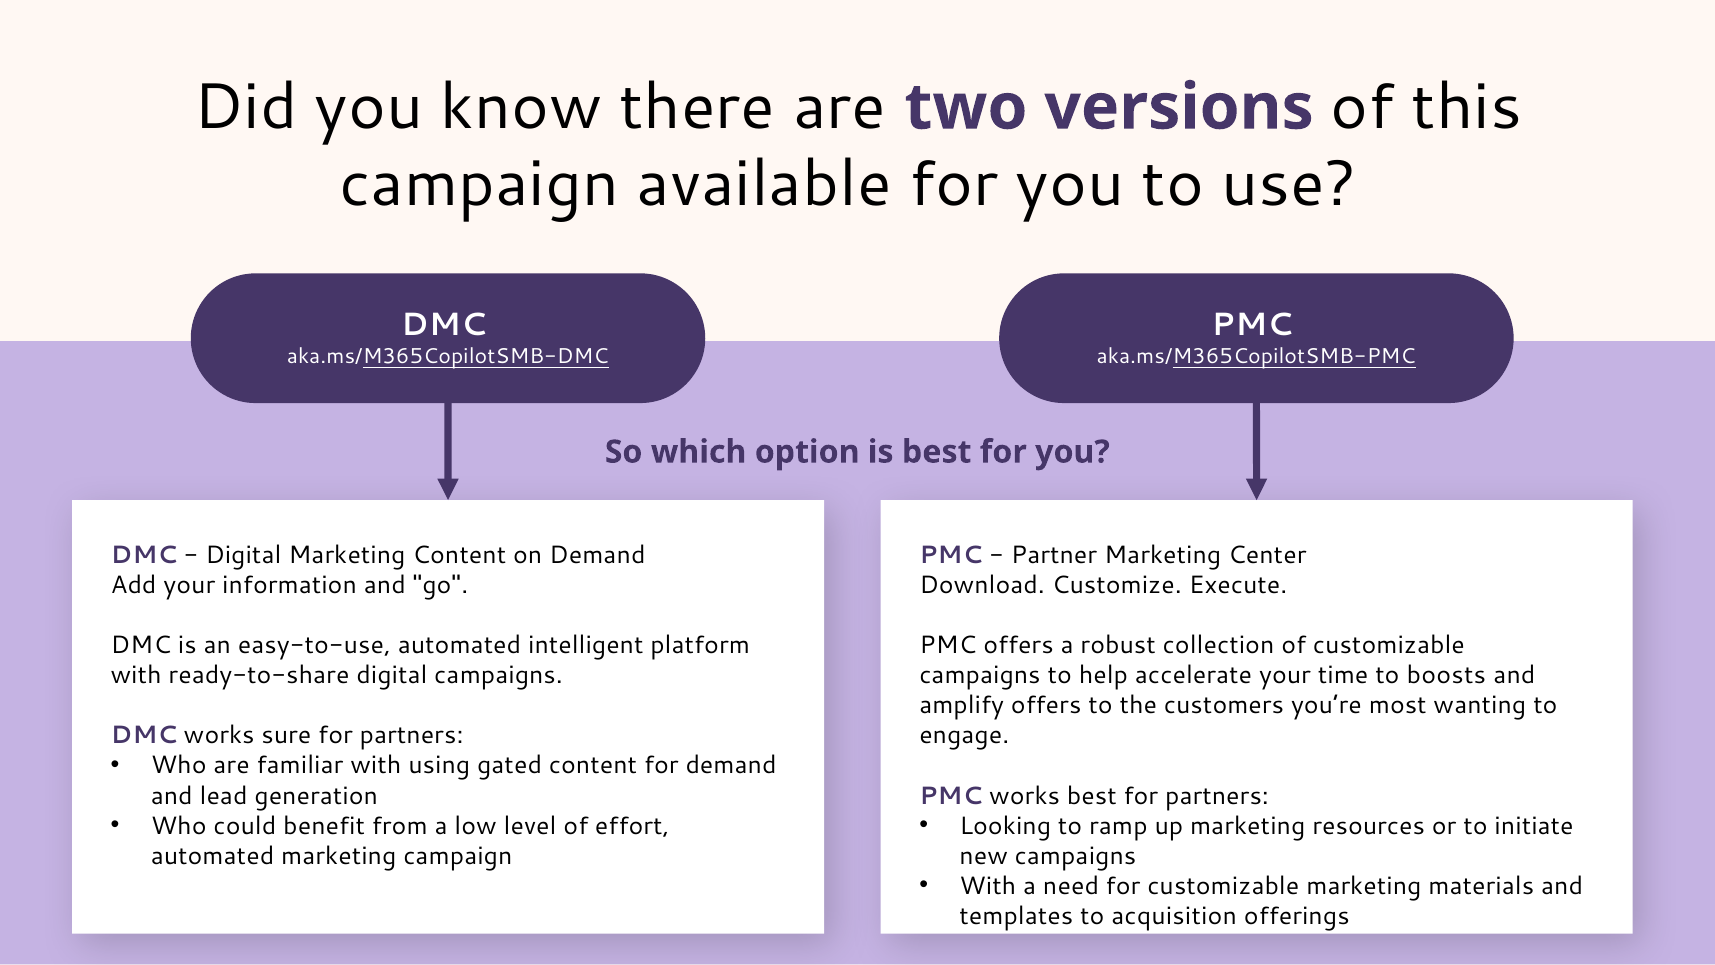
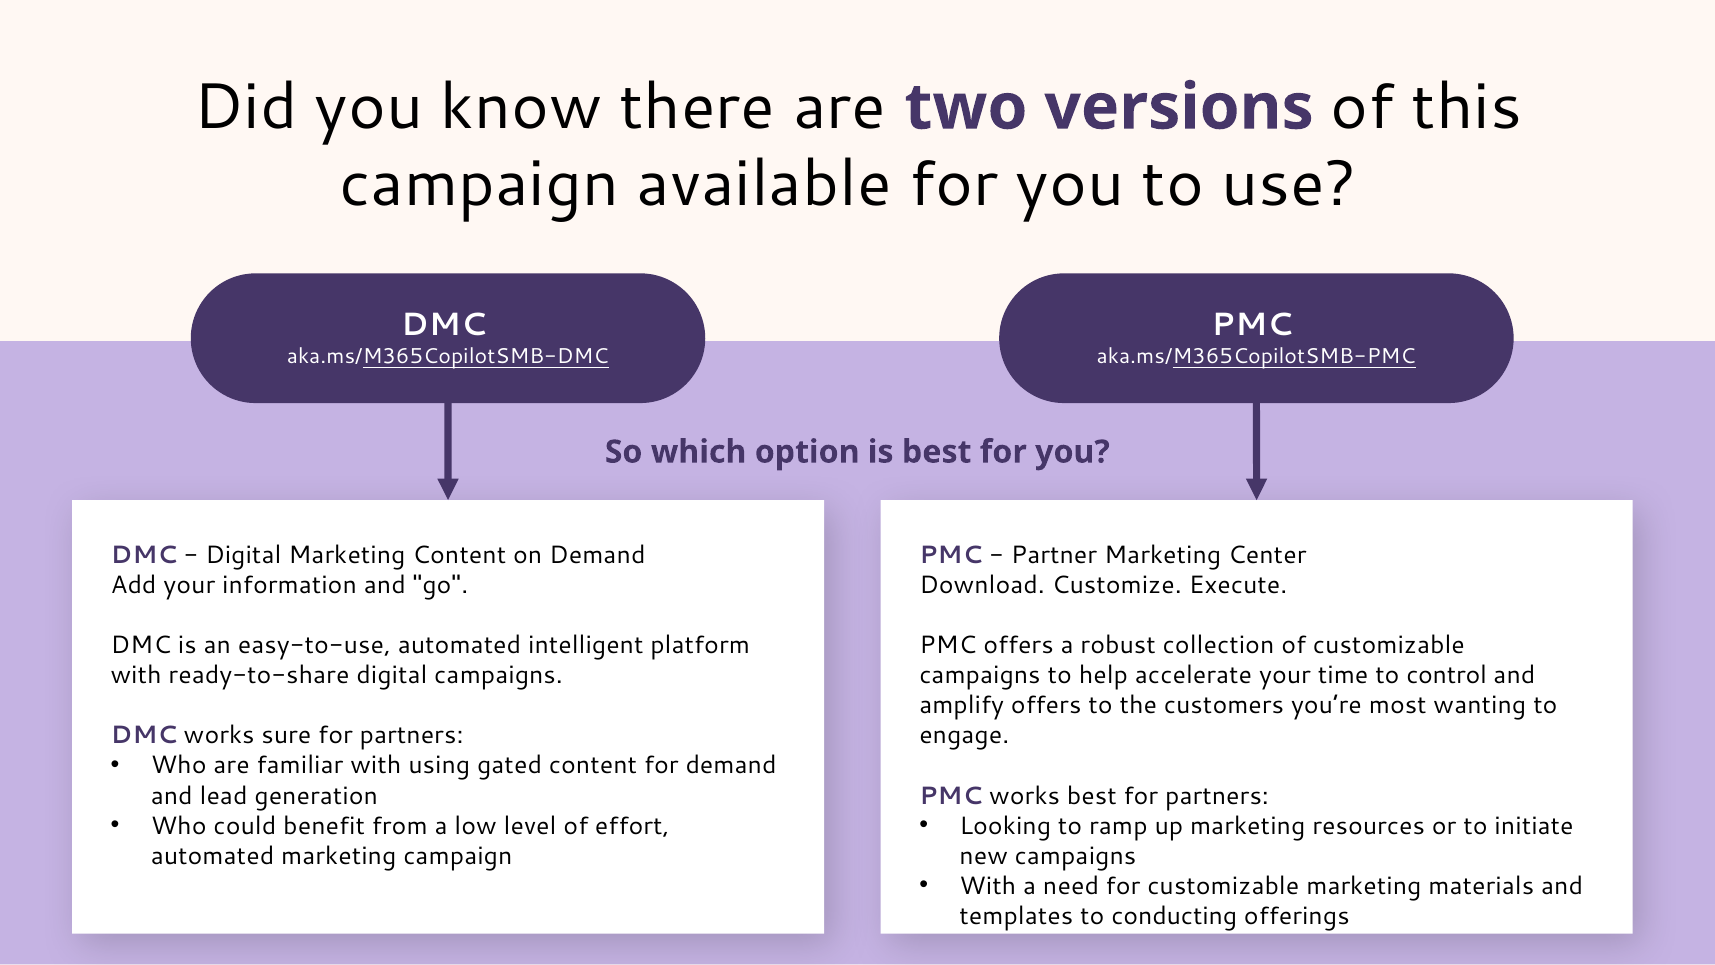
boosts: boosts -> control
acquisition: acquisition -> conducting
